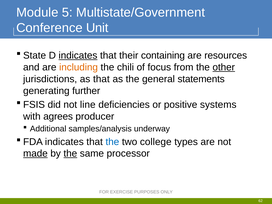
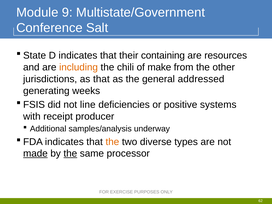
5: 5 -> 9
Unit: Unit -> Salt
indicates at (78, 56) underline: present -> none
focus: focus -> make
other underline: present -> none
statements: statements -> addressed
further: further -> weeks
agrees: agrees -> receipt
the at (112, 142) colour: blue -> orange
college: college -> diverse
